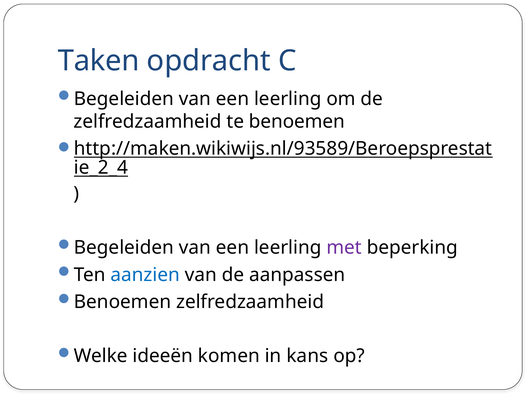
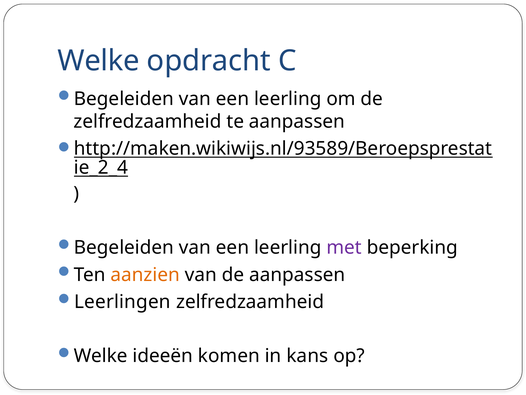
Taken at (99, 61): Taken -> Welke
te benoemen: benoemen -> aanpassen
aanzien colour: blue -> orange
Benoemen at (123, 301): Benoemen -> Leerlingen
